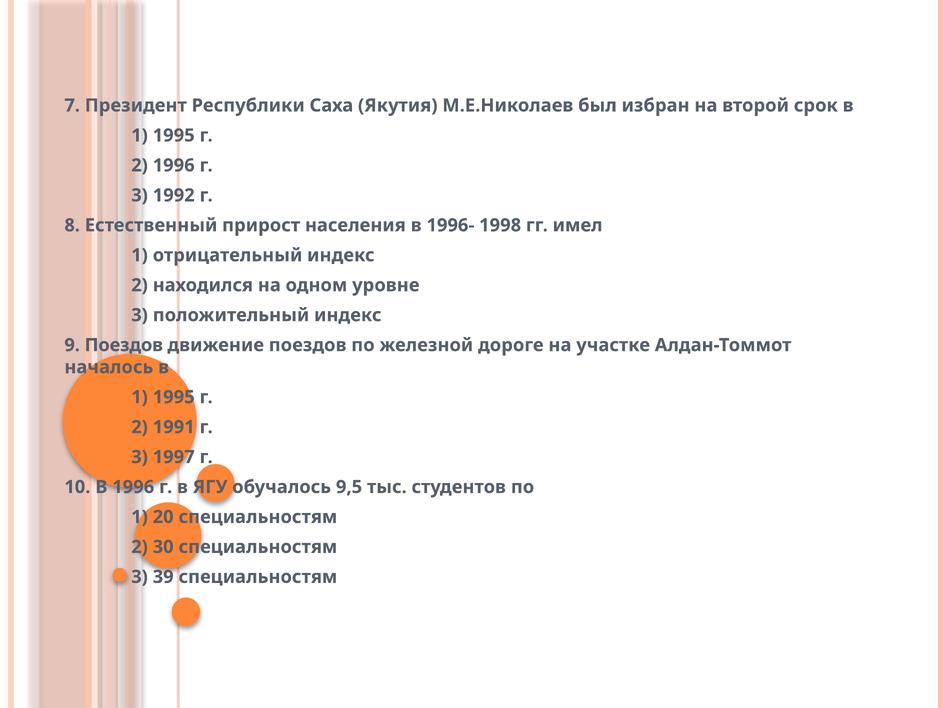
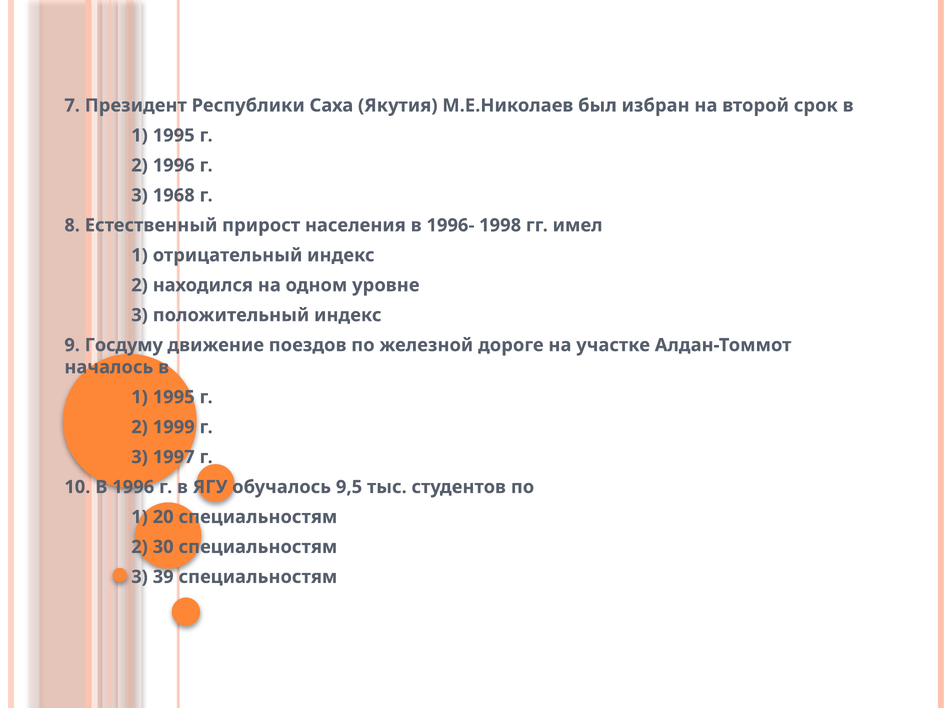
1992: 1992 -> 1968
9 Поездов: Поездов -> Госдуму
1991: 1991 -> 1999
